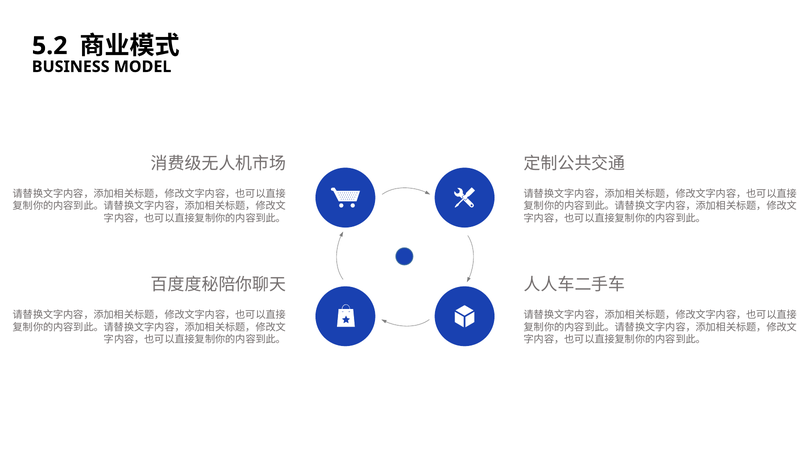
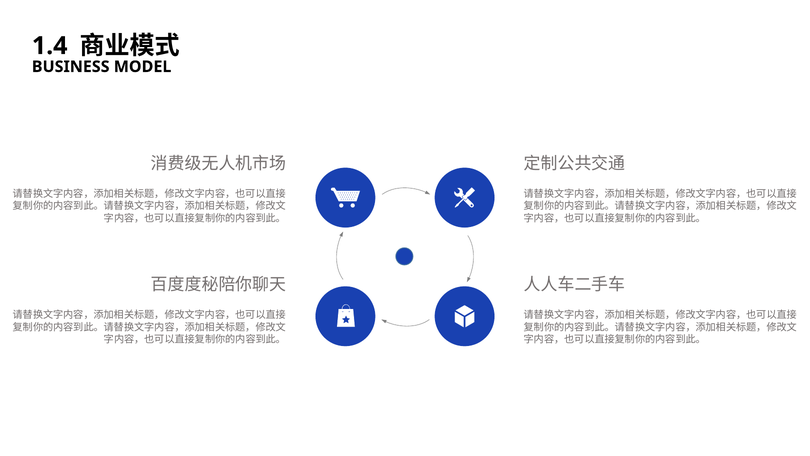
5.2: 5.2 -> 1.4
